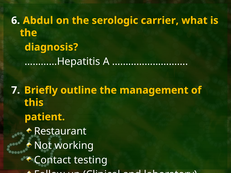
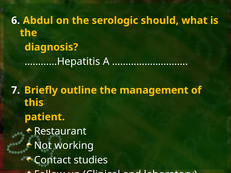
carrier: carrier -> should
testing: testing -> studies
